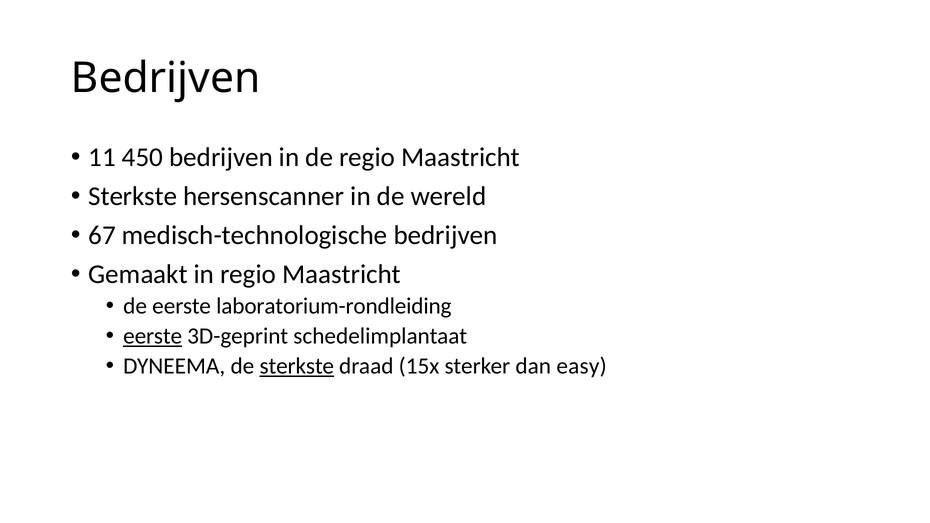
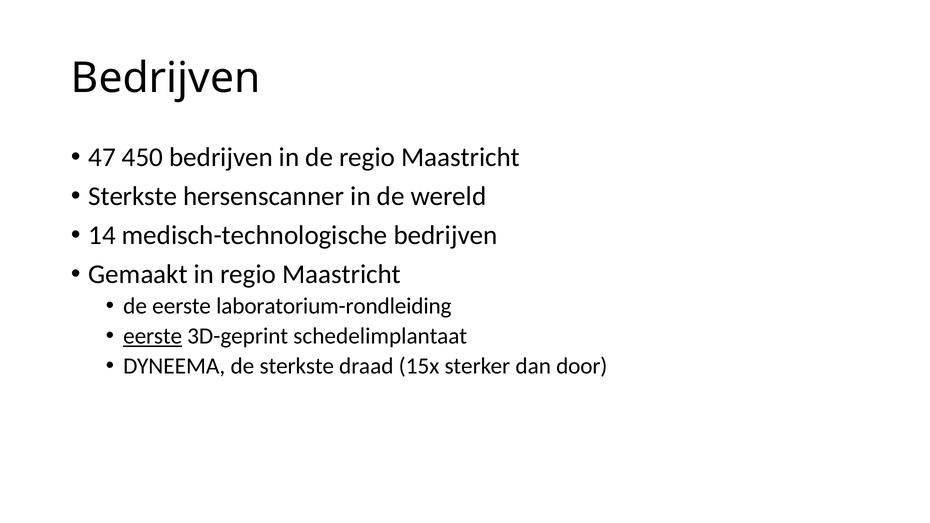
11: 11 -> 47
67: 67 -> 14
sterkste at (297, 366) underline: present -> none
easy: easy -> door
